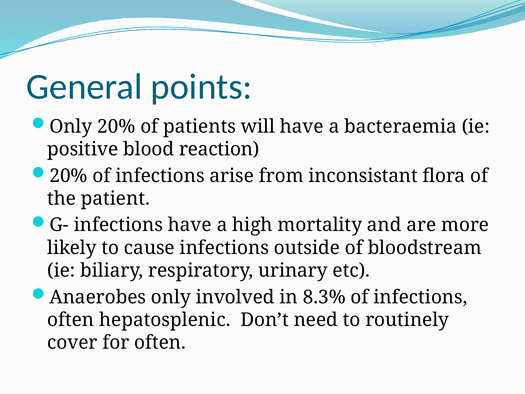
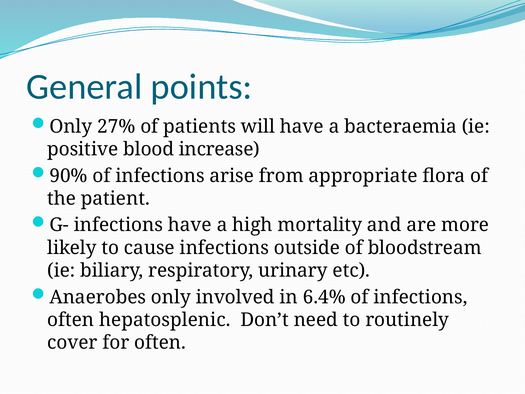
Only 20%: 20% -> 27%
reaction: reaction -> increase
20% at (68, 176): 20% -> 90%
inconsistant: inconsistant -> appropriate
8.3%: 8.3% -> 6.4%
